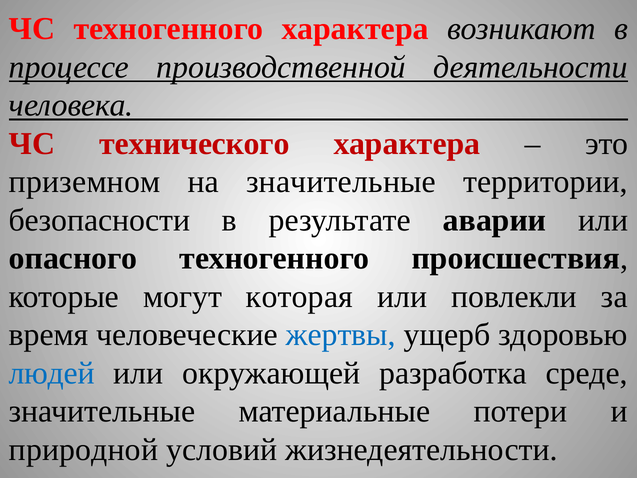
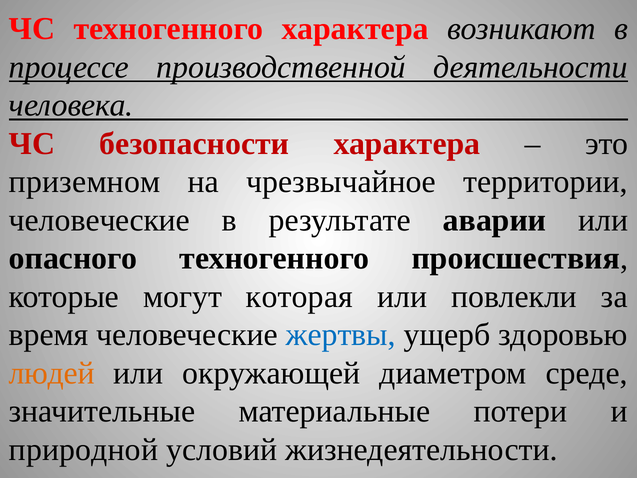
технического: технического -> безопасности
на значительные: значительные -> чрезвычайное
безопасности at (99, 220): безопасности -> человеческие
людей colour: blue -> orange
разработка: разработка -> диаметром
